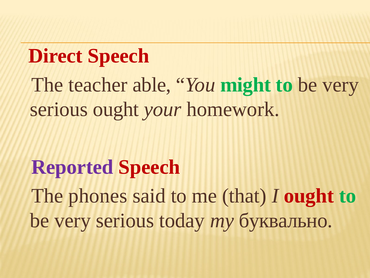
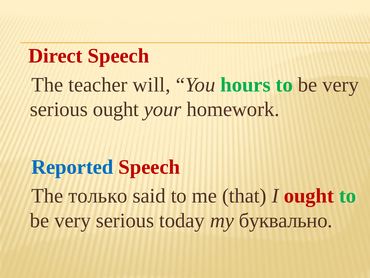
able: able -> will
might: might -> hours
Reported colour: purple -> blue
phones: phones -> только
